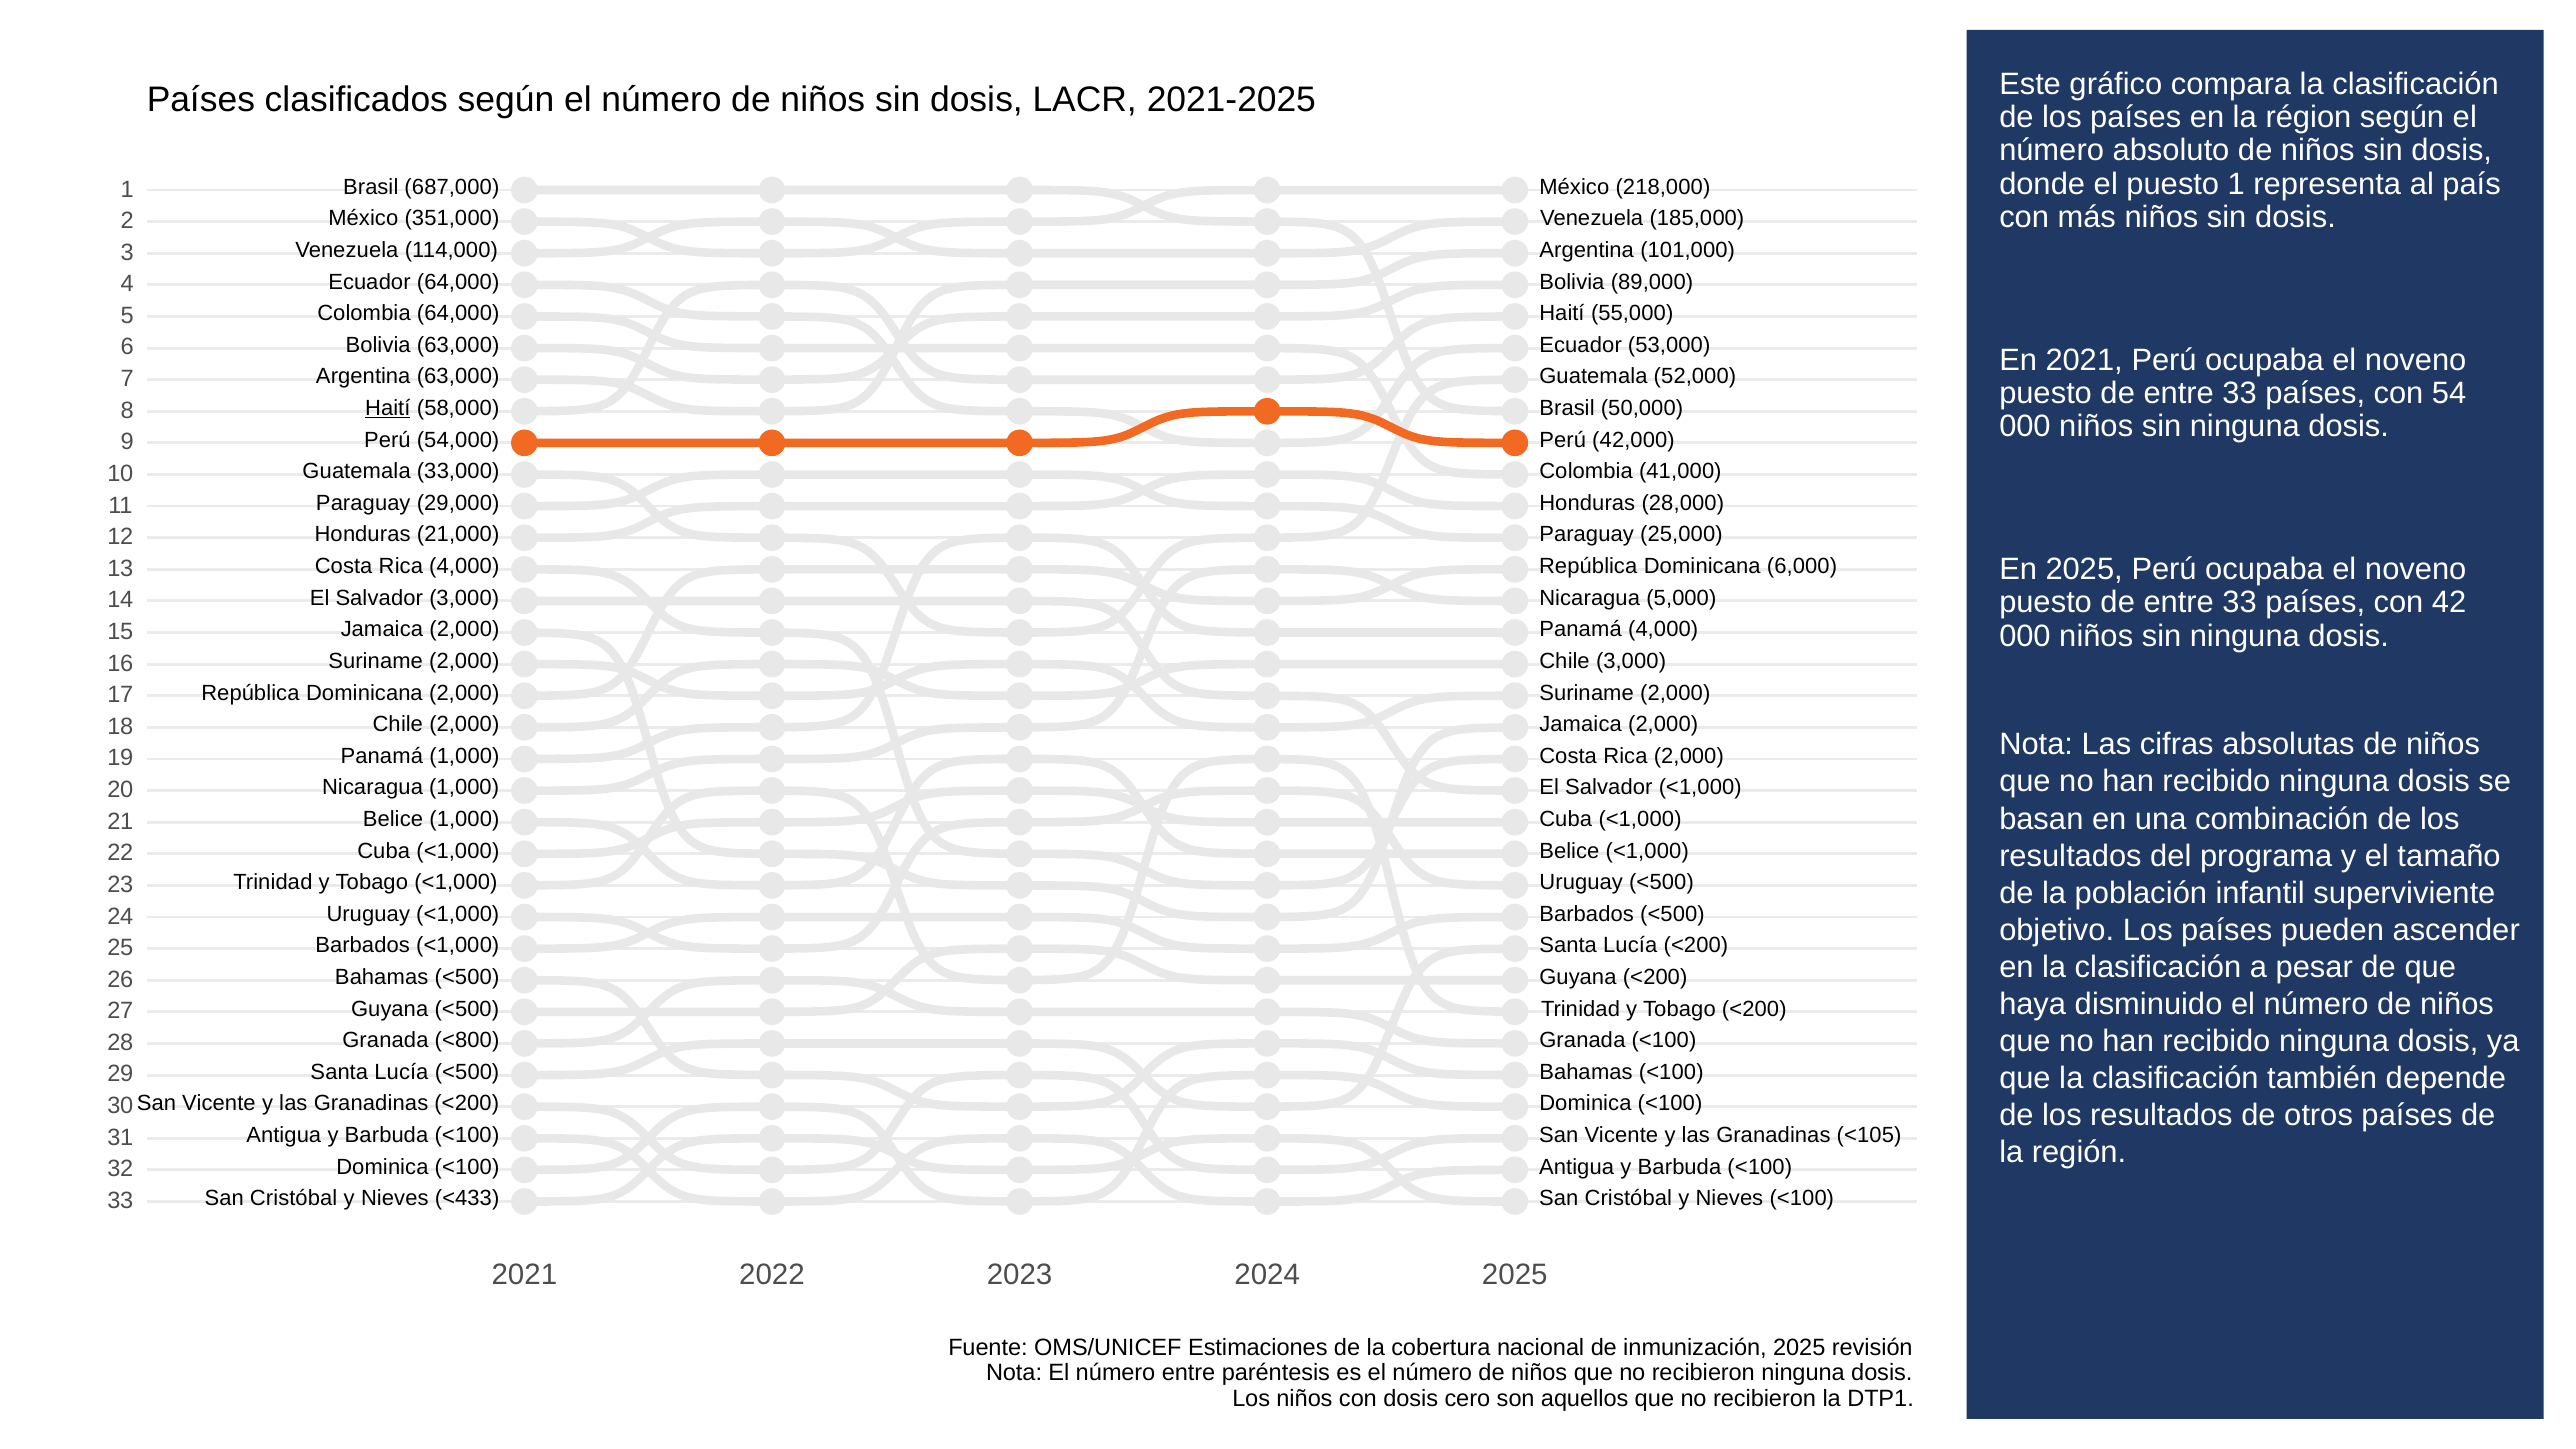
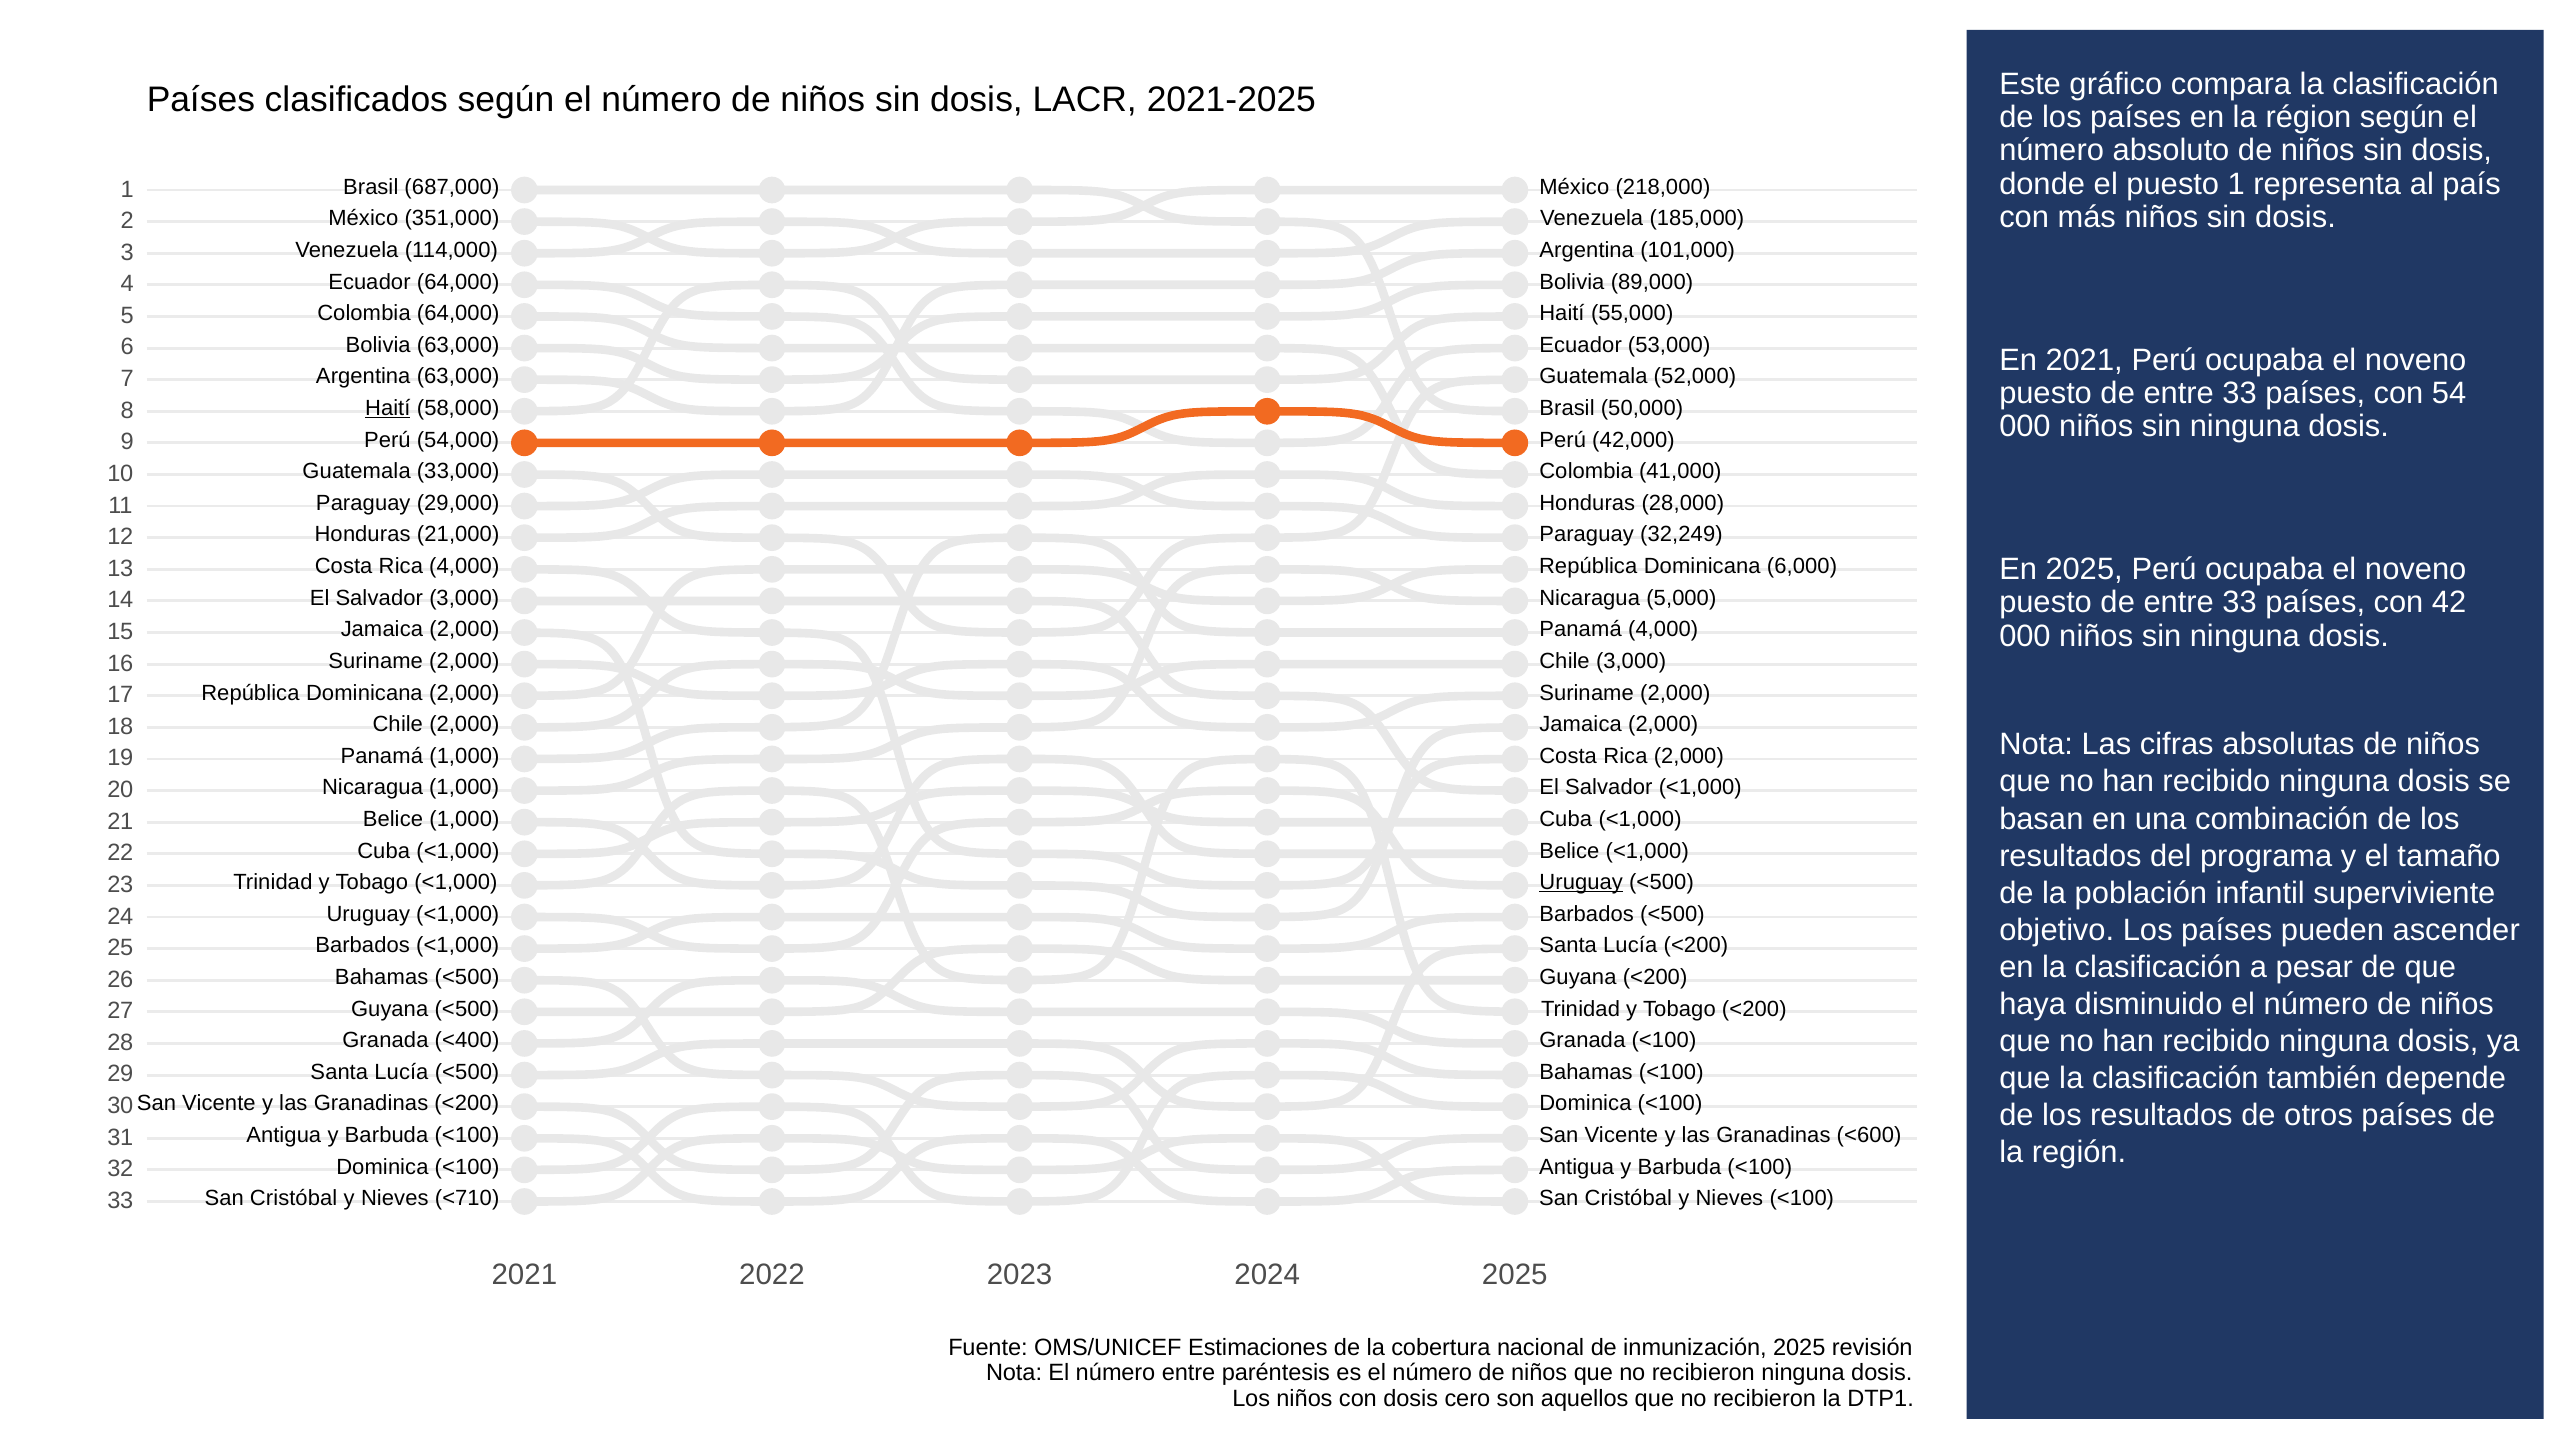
25,000: 25,000 -> 32,249
Uruguay at (1581, 882) underline: none -> present
<800: <800 -> <400
<105: <105 -> <600
<433: <433 -> <710
